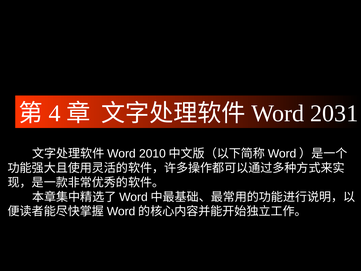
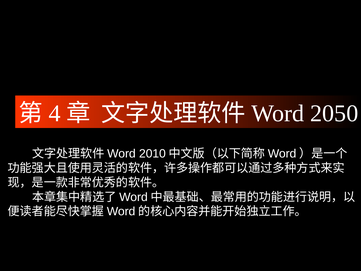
2031: 2031 -> 2050
